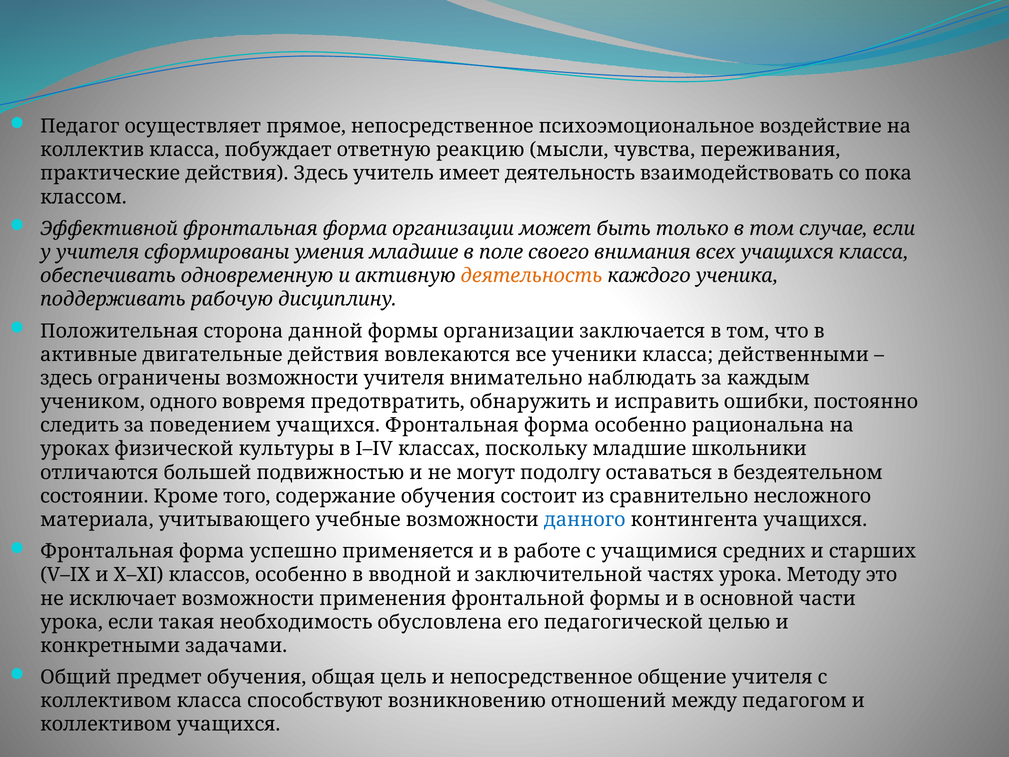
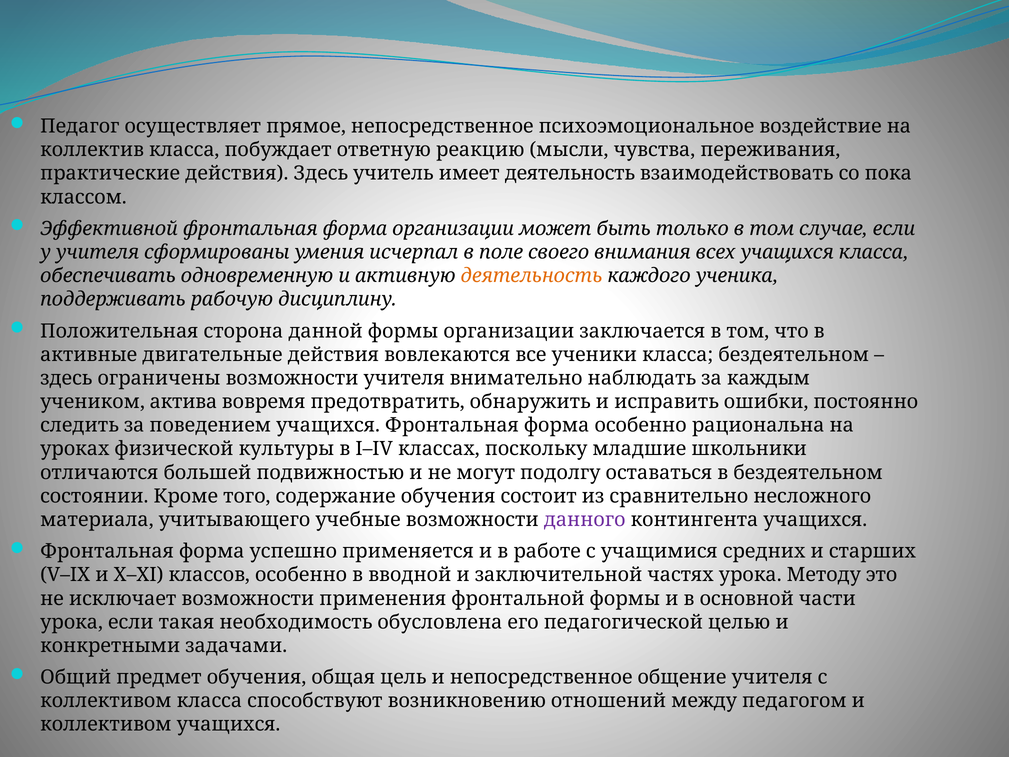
умения младшие: младшие -> исчерпал
класса действенными: действенными -> бездеятельном
одного: одного -> актива
данного colour: blue -> purple
